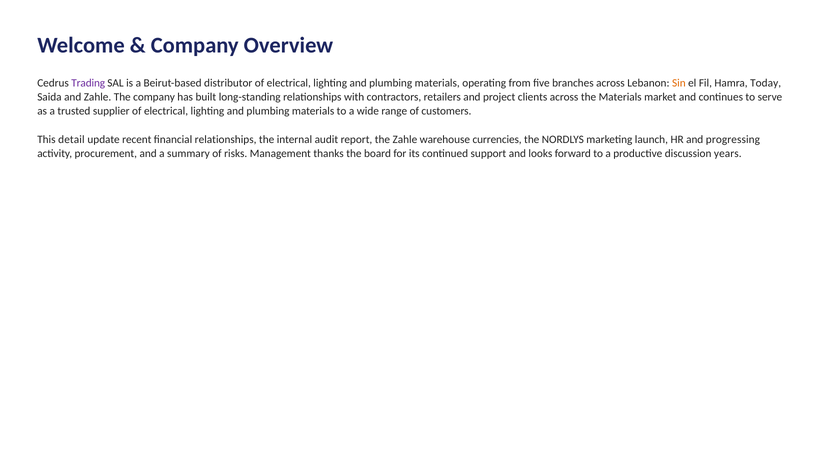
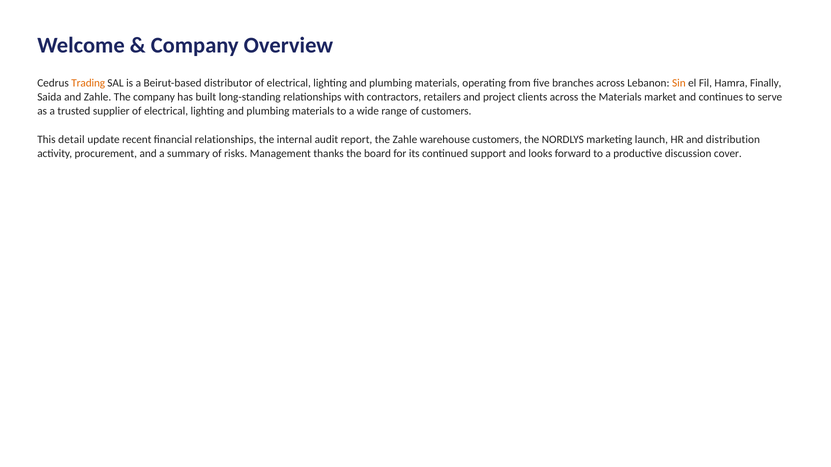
Trading colour: purple -> orange
Today: Today -> Finally
warehouse currencies: currencies -> customers
progressing: progressing -> distribution
years: years -> cover
